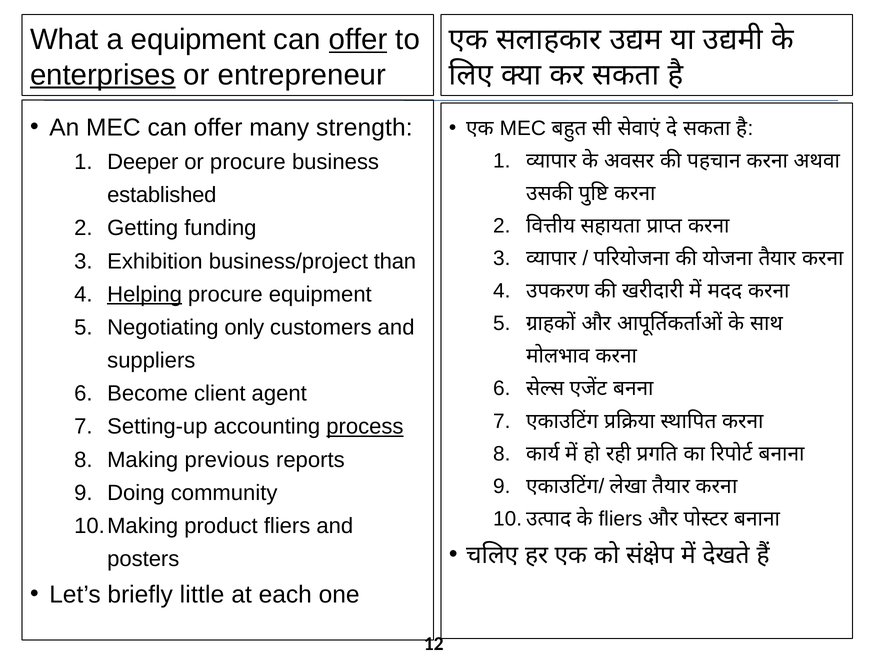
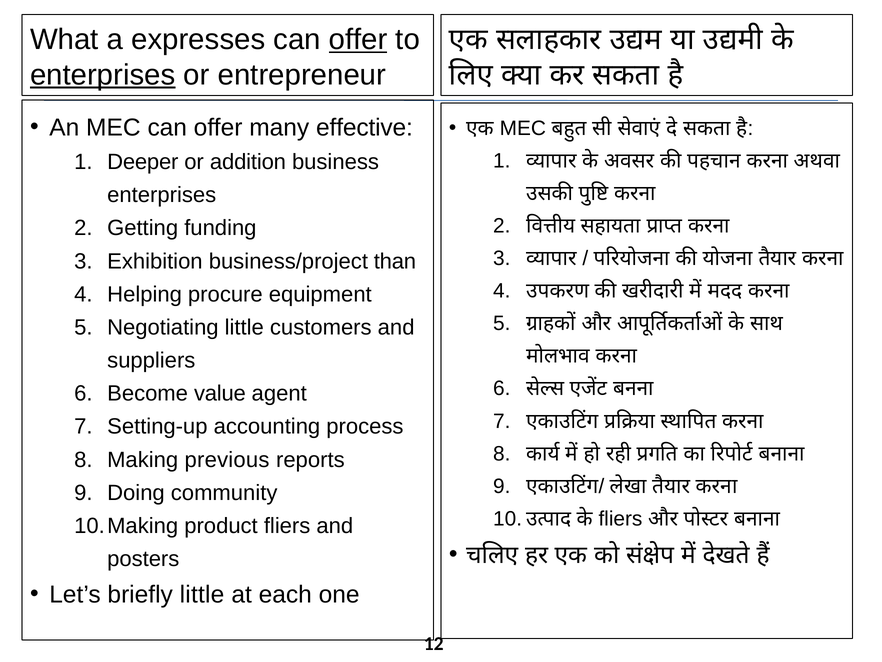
a equipment: equipment -> expresses
strength: strength -> effective
or procure: procure -> addition
established at (162, 195): established -> enterprises
Helping underline: present -> none
Negotiating only: only -> little
client: client -> value
process underline: present -> none
